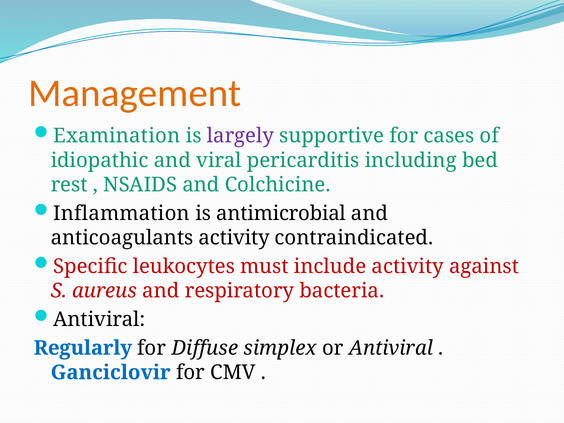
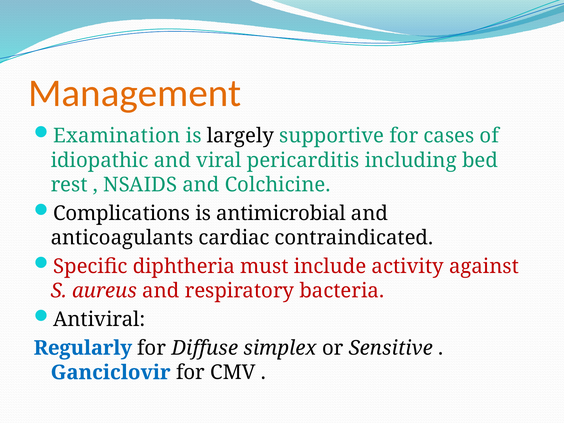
largely colour: purple -> black
Inflammation: Inflammation -> Complications
anticoagulants activity: activity -> cardiac
leukocytes: leukocytes -> diphtheria
or Antiviral: Antiviral -> Sensitive
